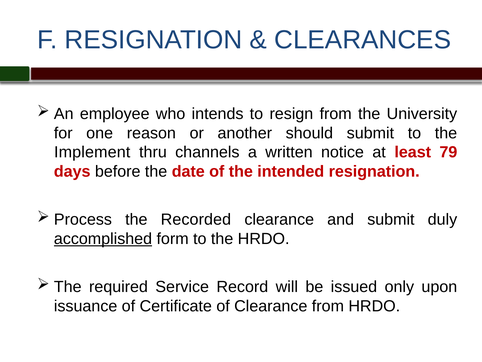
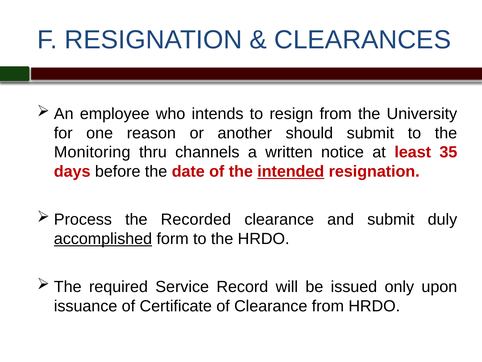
Implement: Implement -> Monitoring
79: 79 -> 35
intended underline: none -> present
